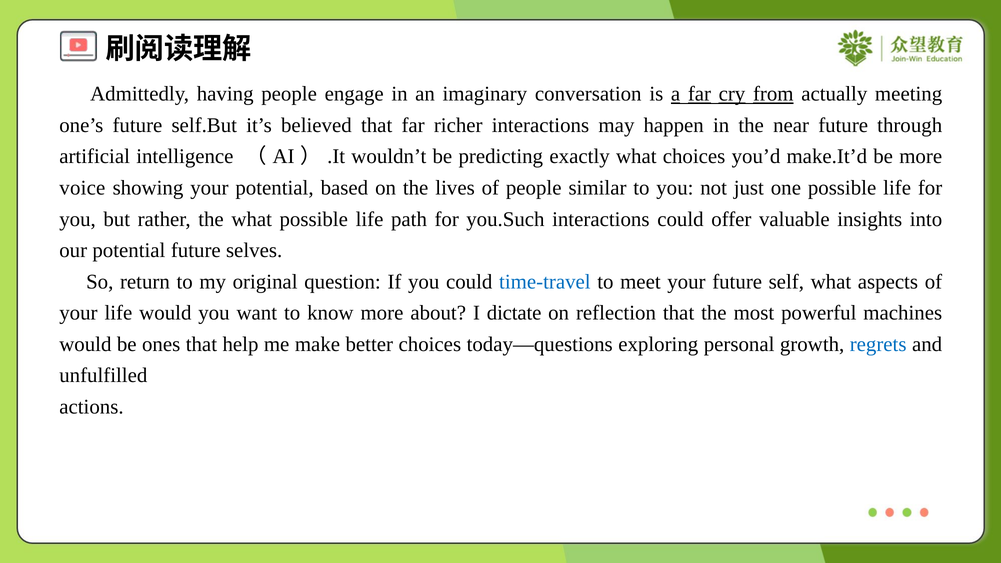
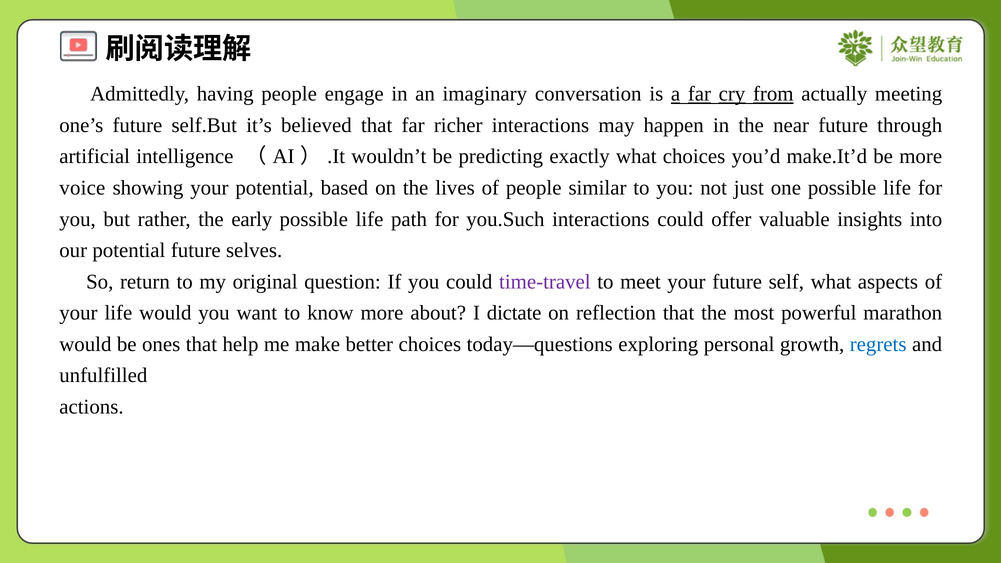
the what: what -> early
time-travel colour: blue -> purple
machines: machines -> marathon
